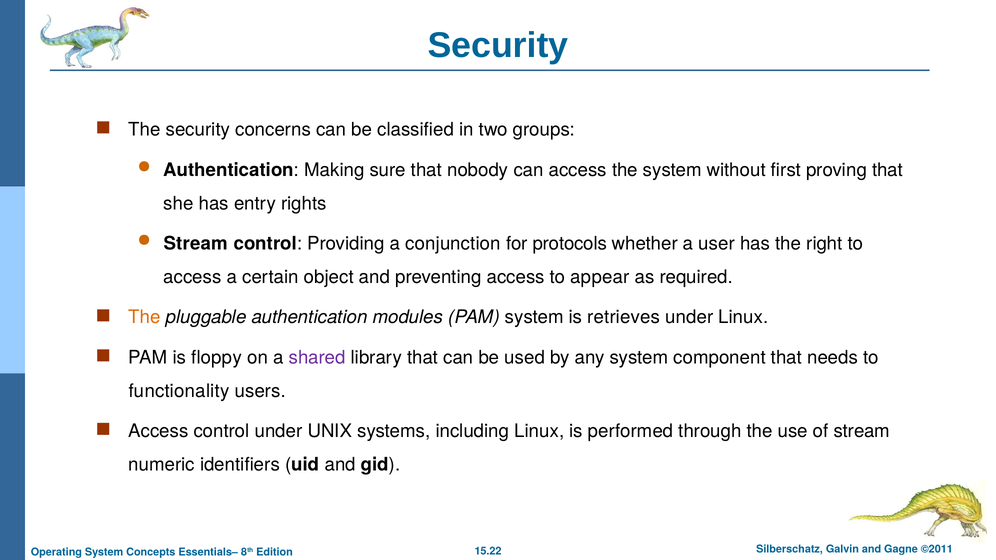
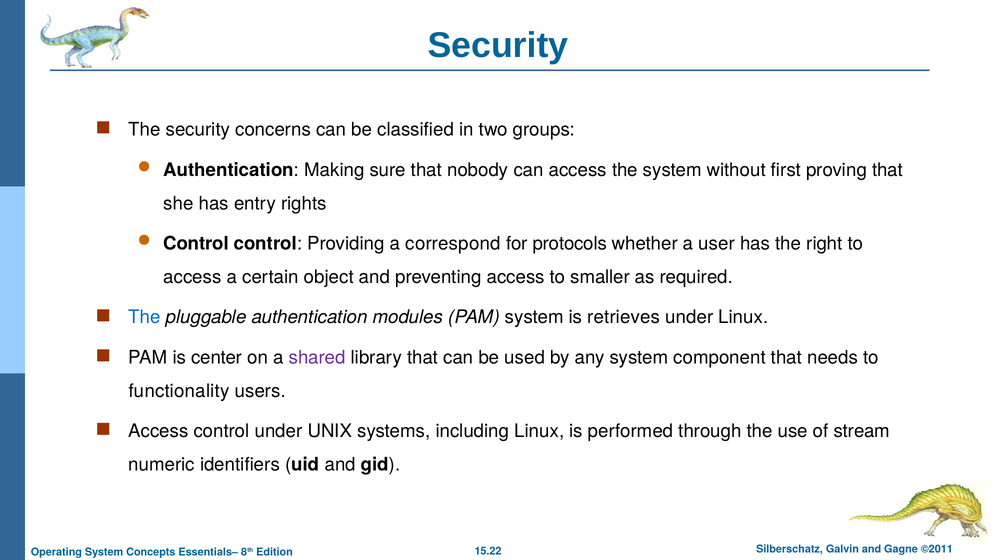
Stream at (196, 244): Stream -> Control
conjunction: conjunction -> correspond
appear: appear -> smaller
The at (145, 317) colour: orange -> blue
floppy: floppy -> center
